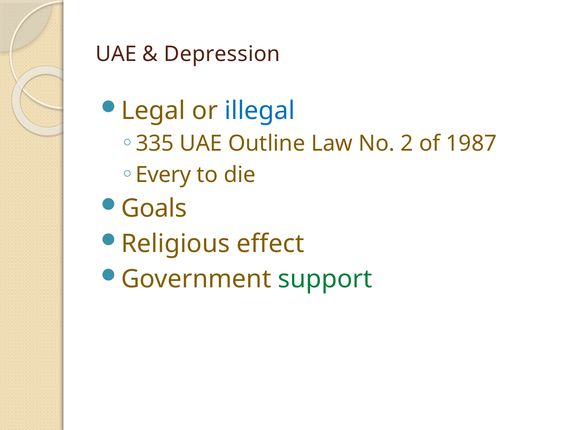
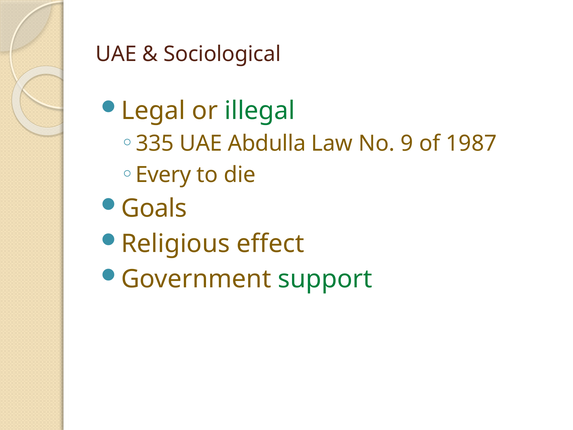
Depression: Depression -> Sociological
illegal colour: blue -> green
Outline: Outline -> Abdulla
2: 2 -> 9
